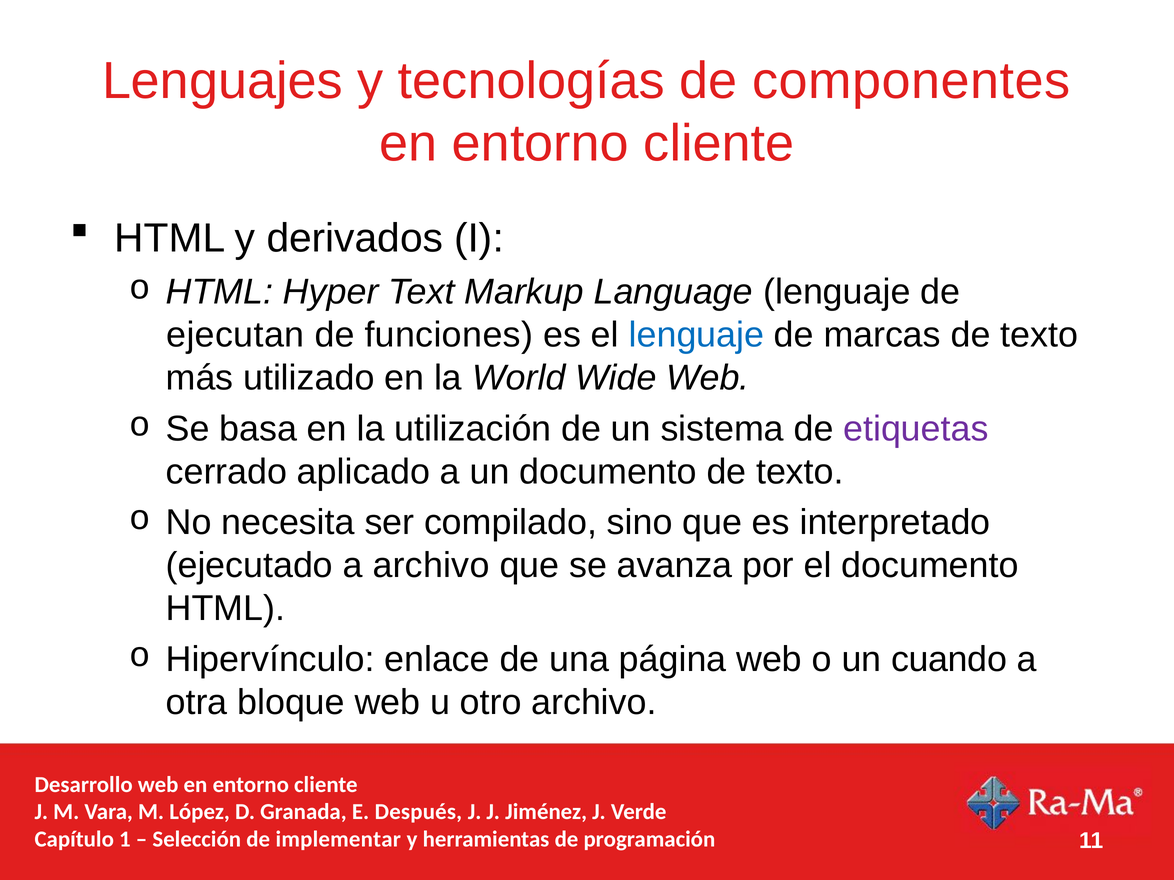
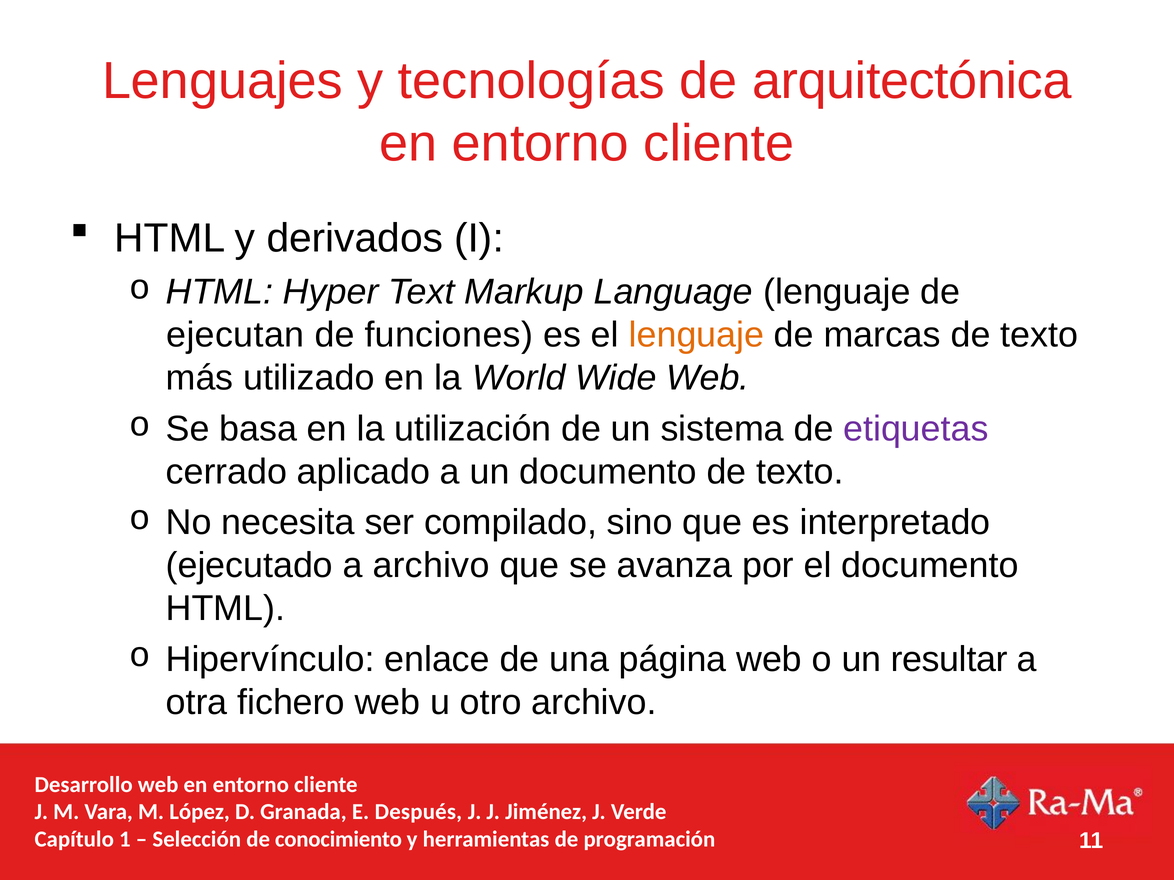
componentes: componentes -> arquitectónica
lenguaje at (696, 335) colour: blue -> orange
cuando: cuando -> resultar
bloque: bloque -> fichero
implementar: implementar -> conocimiento
